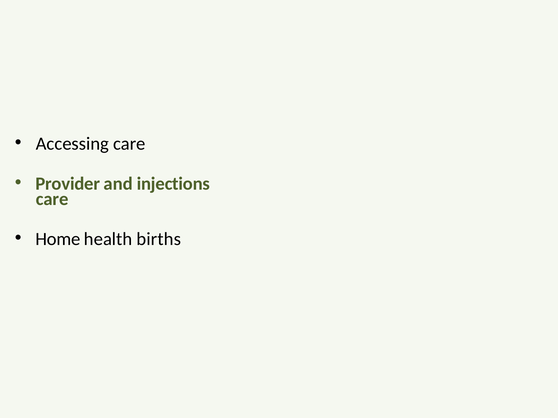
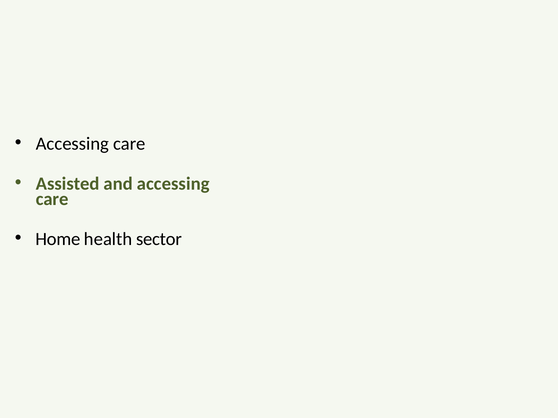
Provider: Provider -> Assisted
and injections: injections -> accessing
births: births -> sector
